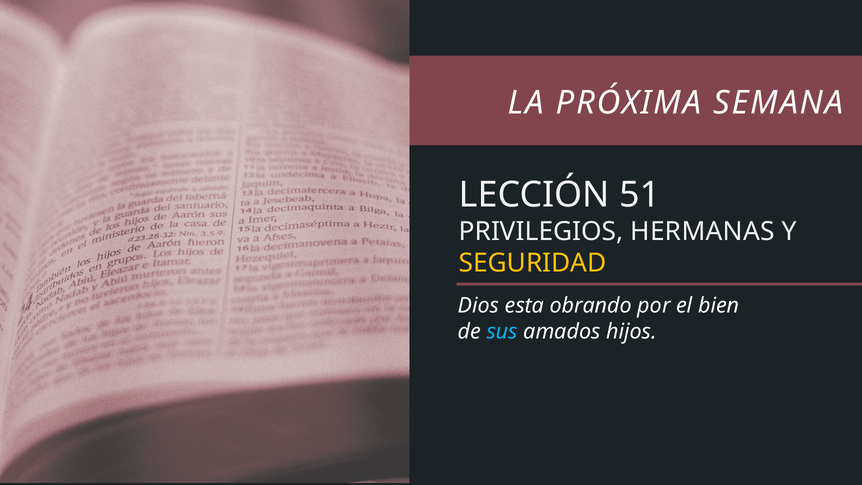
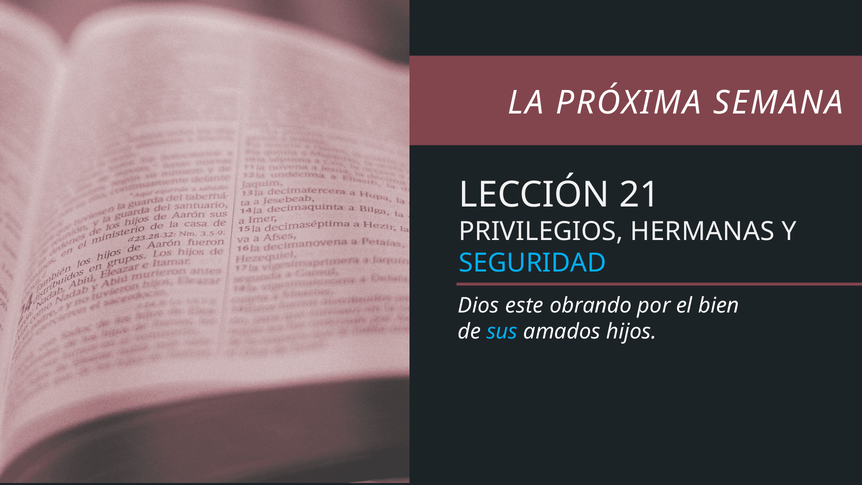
51: 51 -> 21
SEGURIDAD colour: yellow -> light blue
esta: esta -> este
